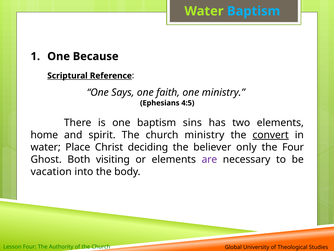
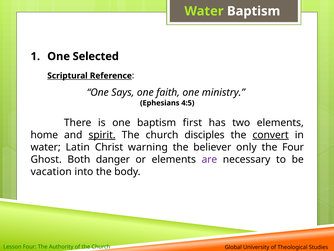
Baptism at (254, 11) colour: light blue -> white
Because: Because -> Selected
sins: sins -> first
spirit underline: none -> present
church ministry: ministry -> disciples
Place: Place -> Latin
deciding: deciding -> warning
visiting: visiting -> danger
